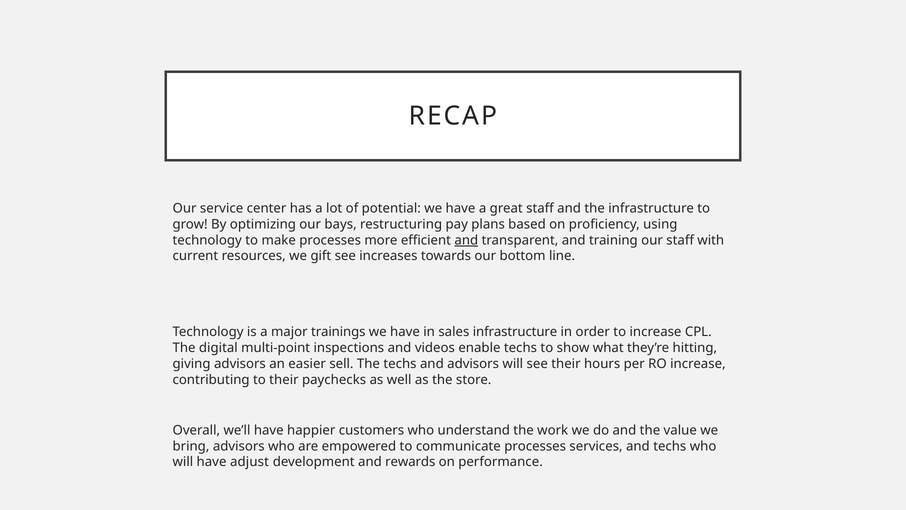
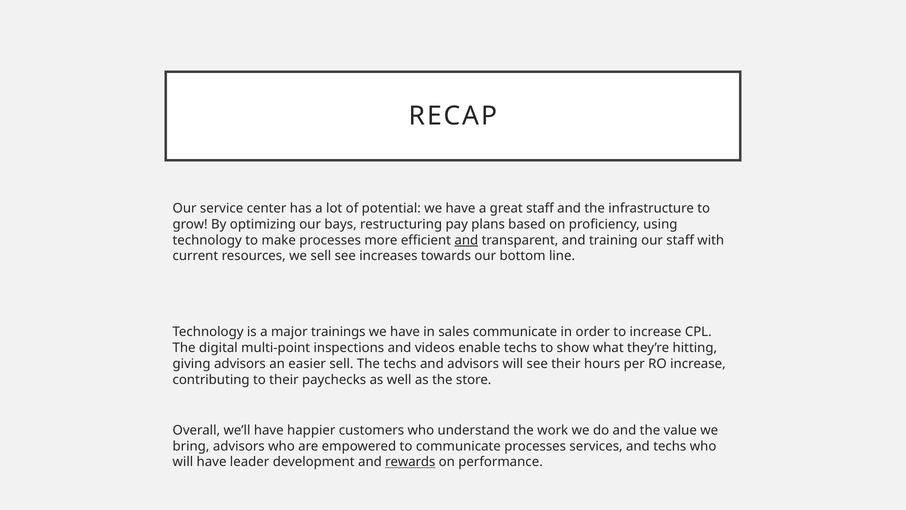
we gift: gift -> sell
sales infrastructure: infrastructure -> communicate
adjust: adjust -> leader
rewards underline: none -> present
